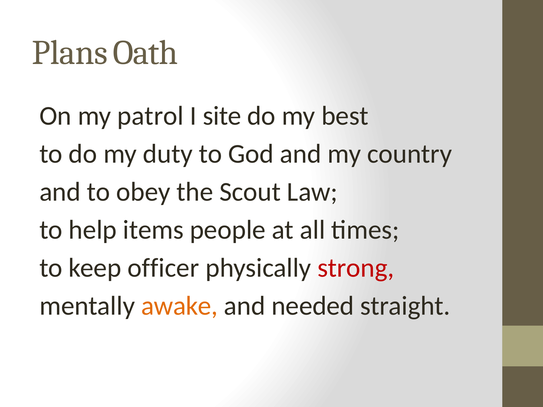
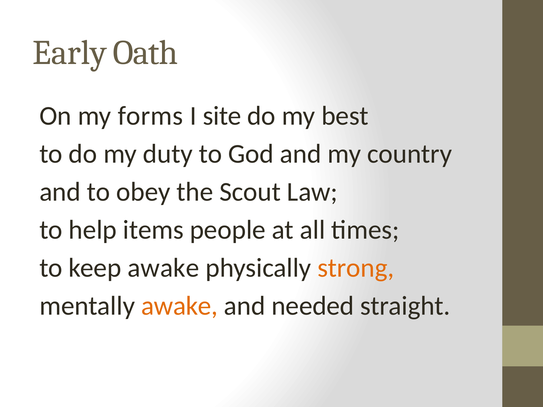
Plans: Plans -> Early
patrol: patrol -> forms
keep officer: officer -> awake
strong colour: red -> orange
